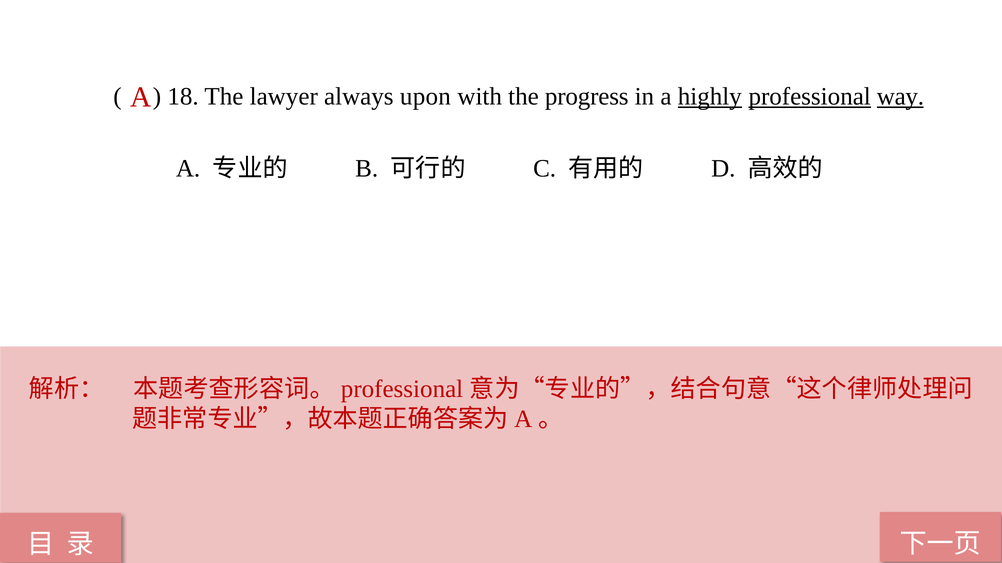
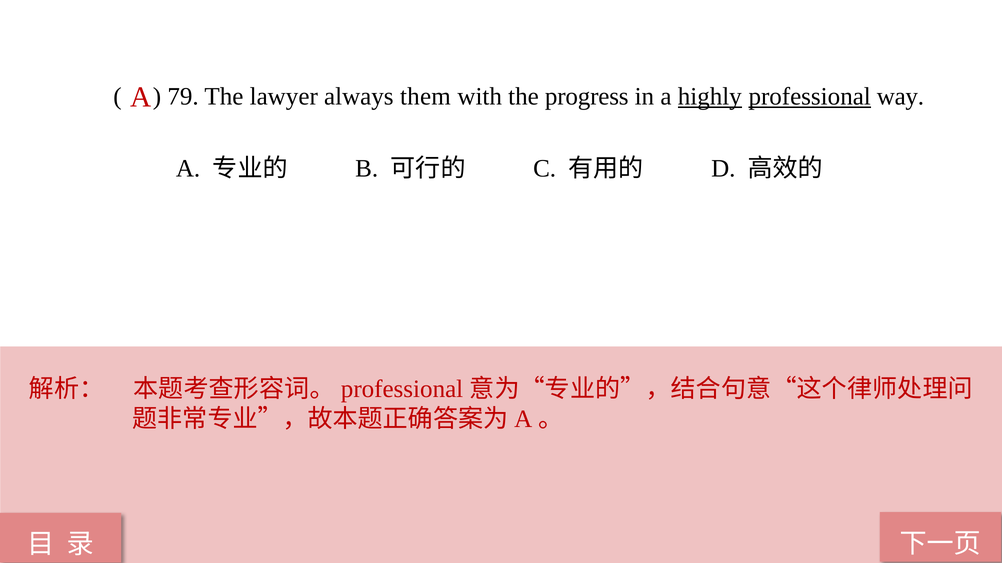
18: 18 -> 79
upon: upon -> them
way underline: present -> none
